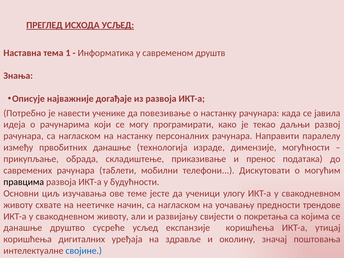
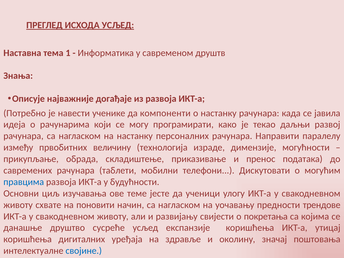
повезивање: повезивање -> компоненти
првобитних данашње: данашње -> величину
правцима colour: black -> blue
неетичке: неетичке -> поновити
